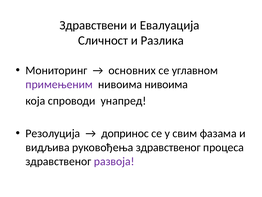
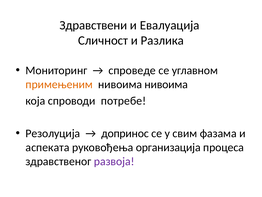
основних: основних -> спроведе
примењеним colour: purple -> orange
унапред: унапред -> потребе
видљива: видљива -> аспеката
руковођења здравственог: здравственог -> организација
